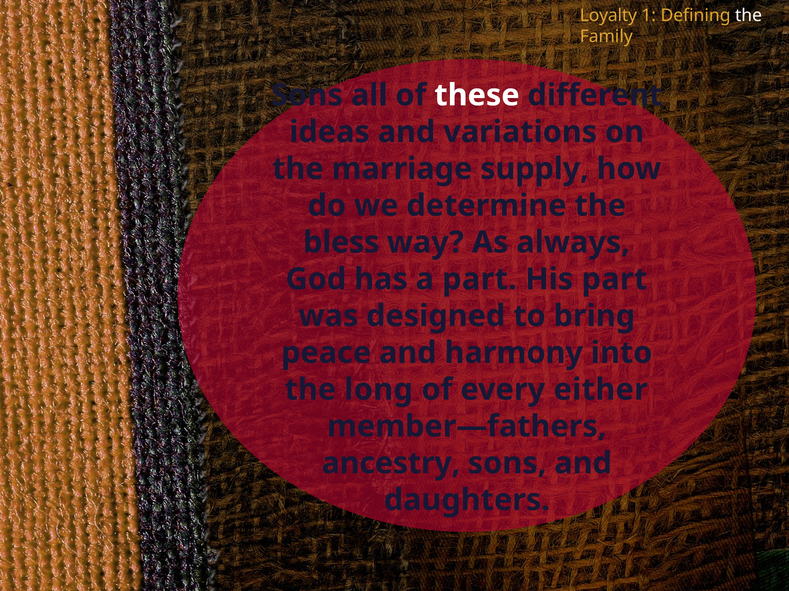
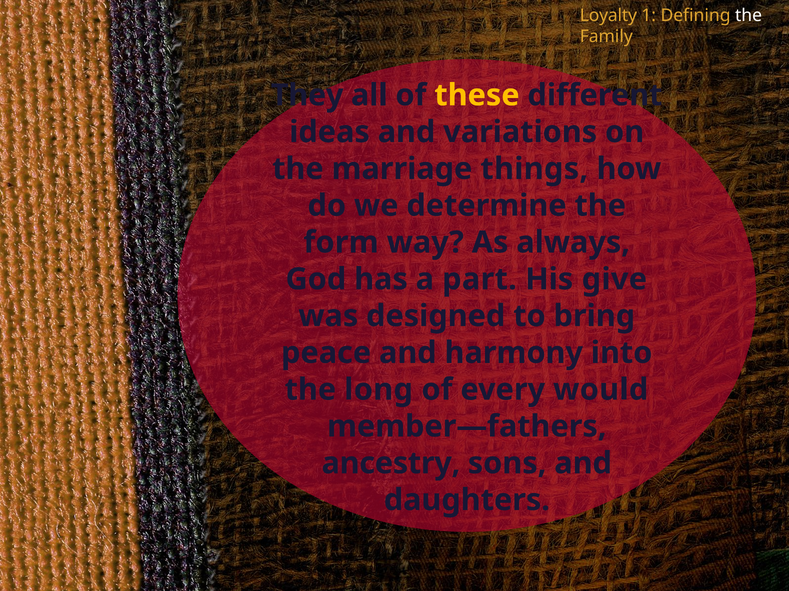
Sons at (307, 95): Sons -> They
these colour: white -> yellow
supply: supply -> things
bless: bless -> form
His part: part -> give
either: either -> would
